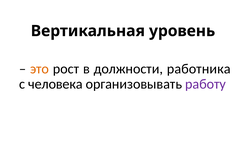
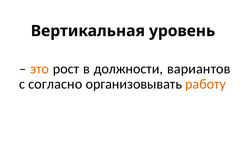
работника: работника -> вариантов
человека: человека -> согласно
работу colour: purple -> orange
